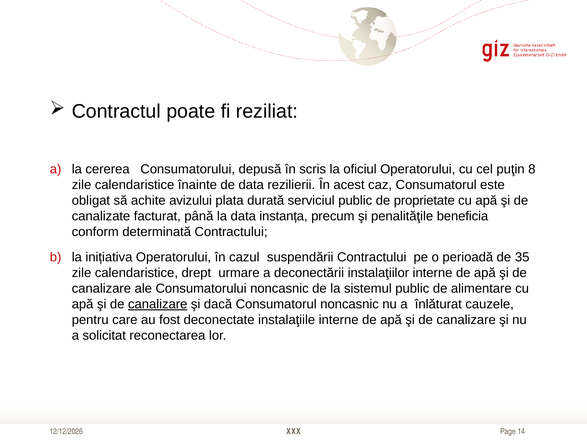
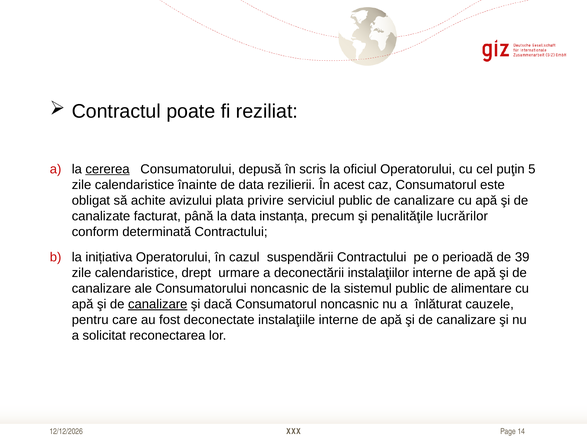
cererea underline: none -> present
8: 8 -> 5
durată: durată -> privire
public de proprietate: proprietate -> canalizare
beneficia: beneficia -> lucrărilor
35: 35 -> 39
